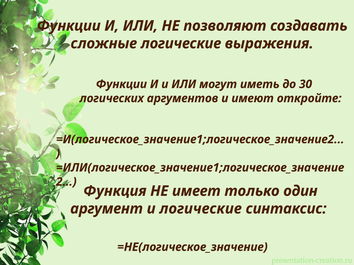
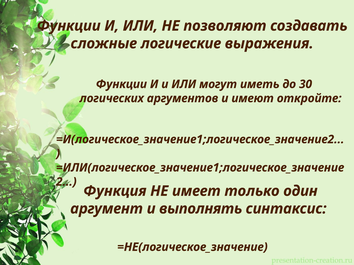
и логические: логические -> выполнять
